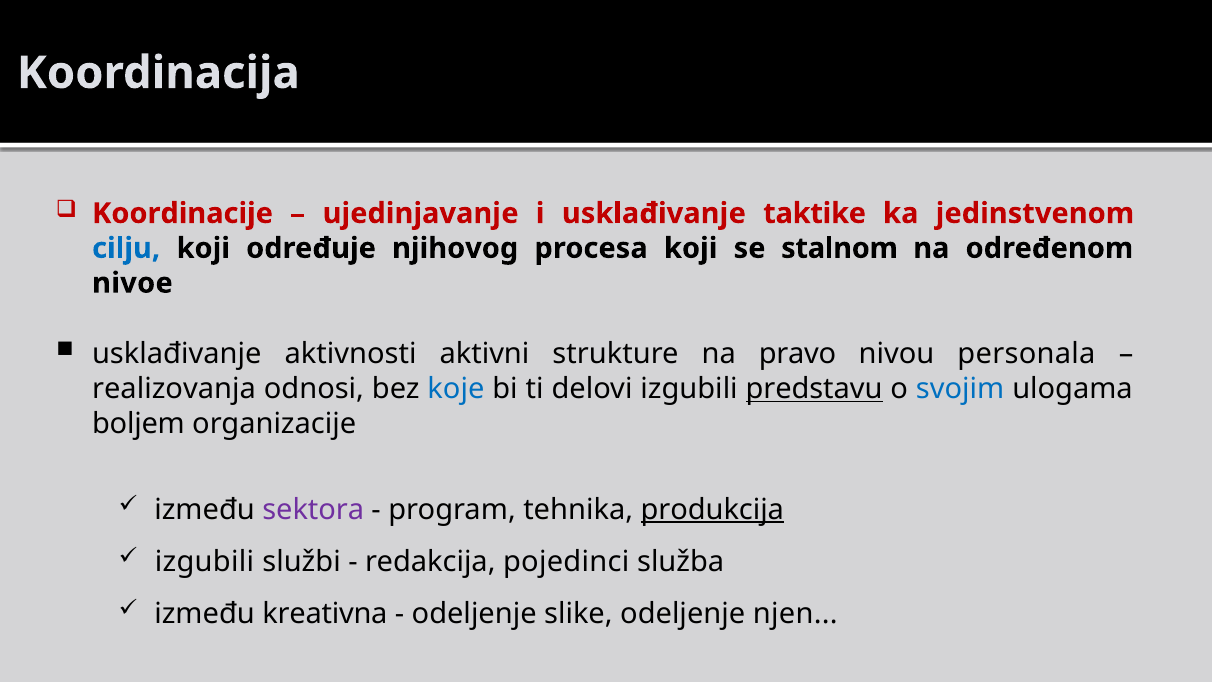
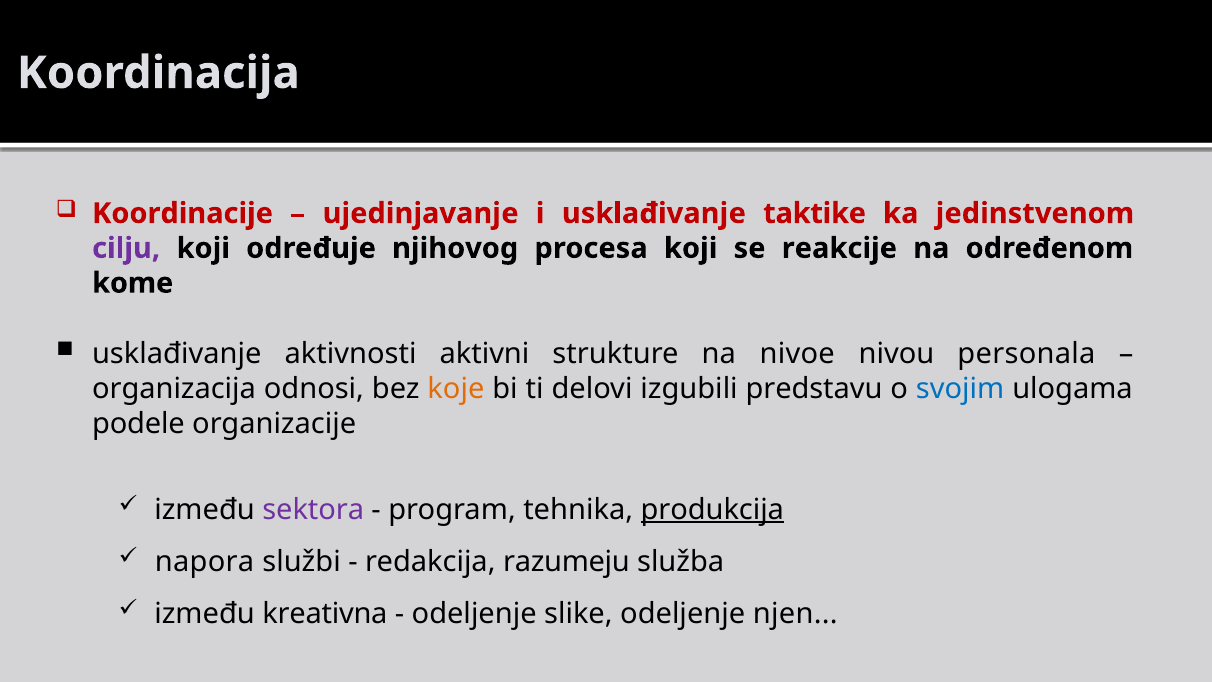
cilju colour: blue -> purple
stalnom: stalnom -> reakcije
nivoe: nivoe -> kome
pravo: pravo -> nivoe
realizovanja: realizovanja -> organizacija
koje colour: blue -> orange
predstavu underline: present -> none
boljem: boljem -> podele
izgubili at (205, 562): izgubili -> napora
pojedinci: pojedinci -> razumeju
